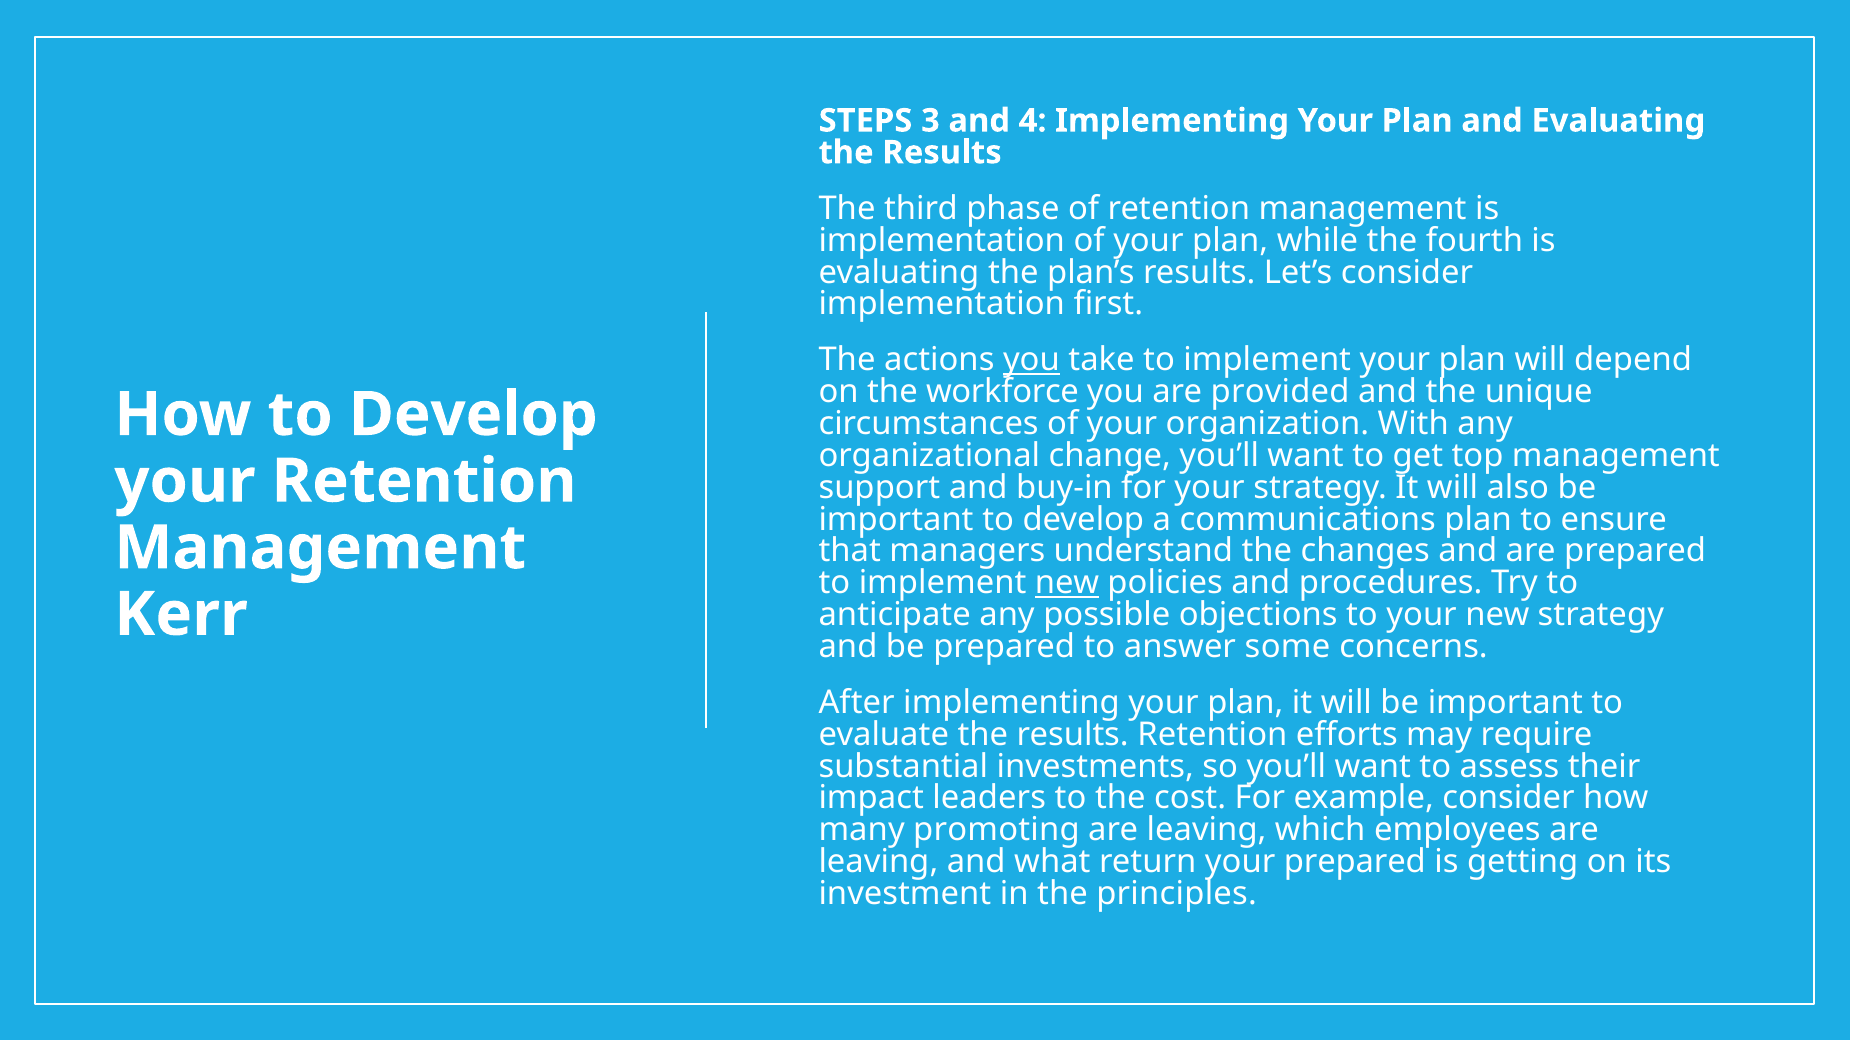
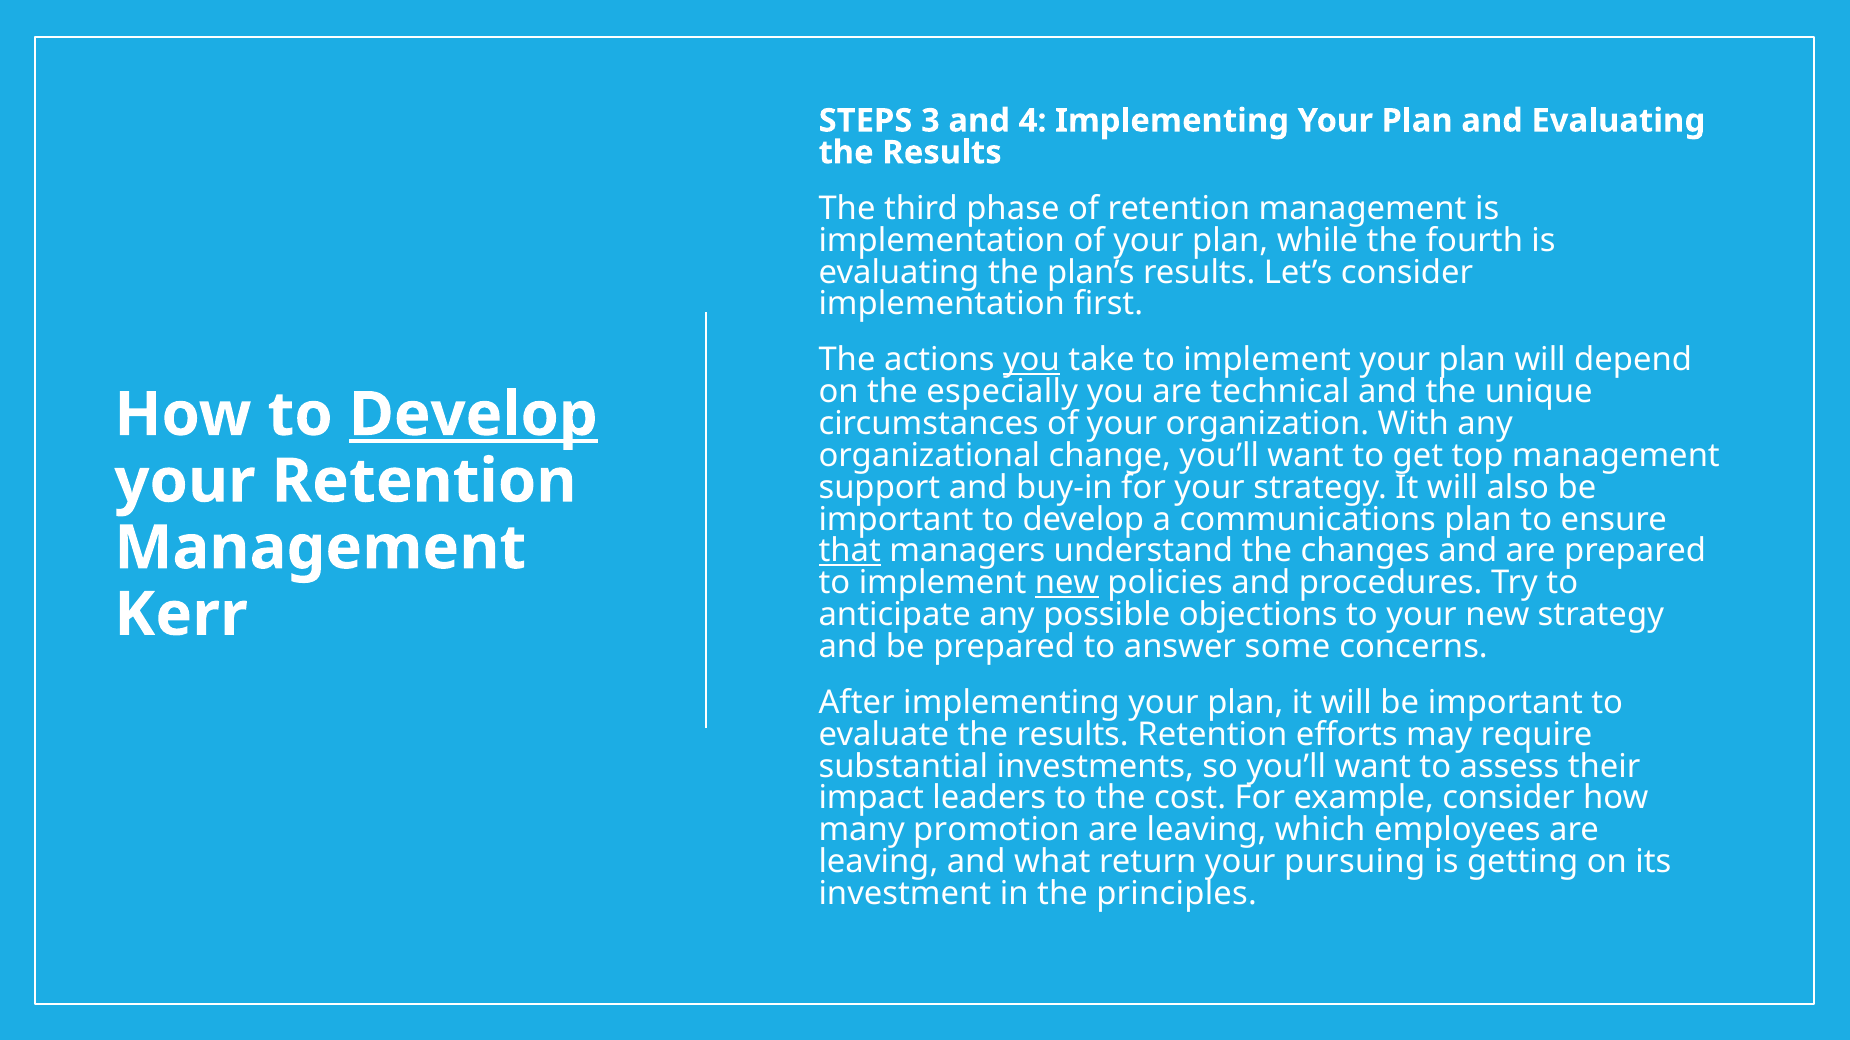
workforce: workforce -> especially
provided: provided -> technical
Develop at (473, 415) underline: none -> present
that underline: none -> present
promoting: promoting -> promotion
your prepared: prepared -> pursuing
